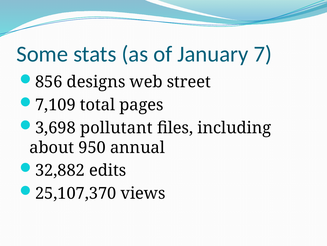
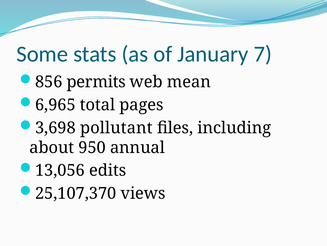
designs: designs -> permits
street: street -> mean
7,109: 7,109 -> 6,965
32,882: 32,882 -> 13,056
